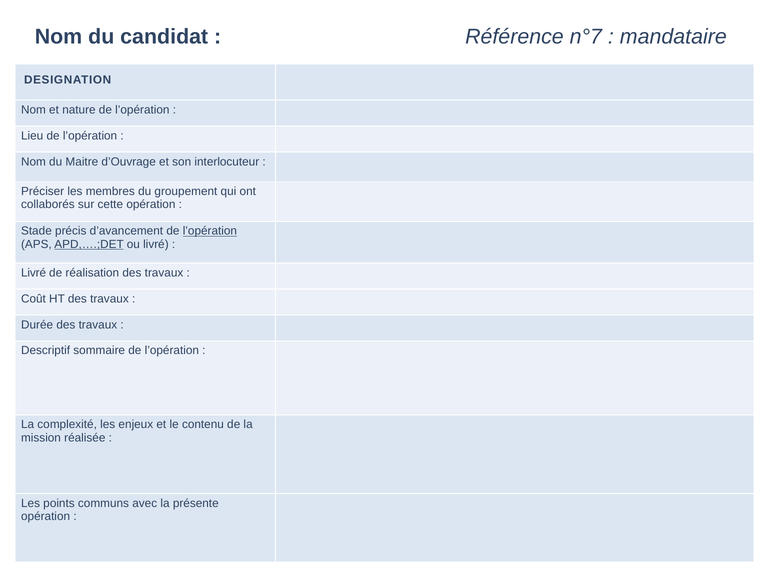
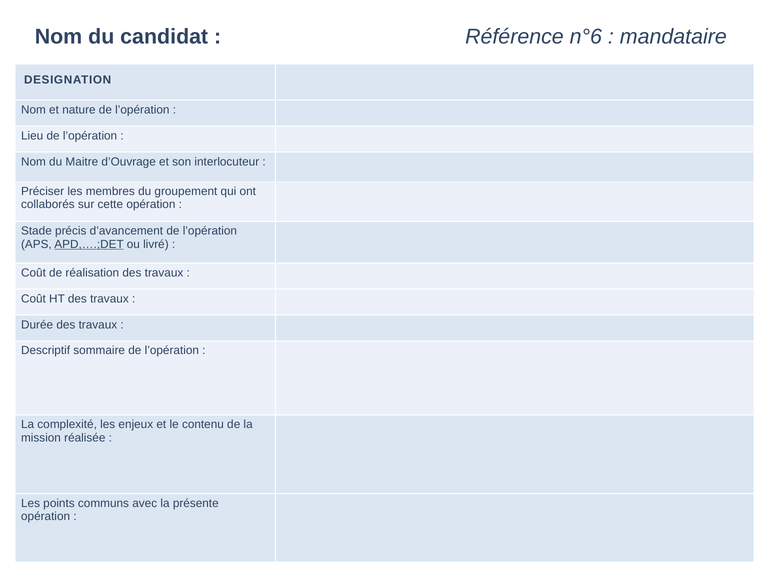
n°7: n°7 -> n°6
l’opération at (210, 231) underline: present -> none
Livré at (34, 273): Livré -> Coût
